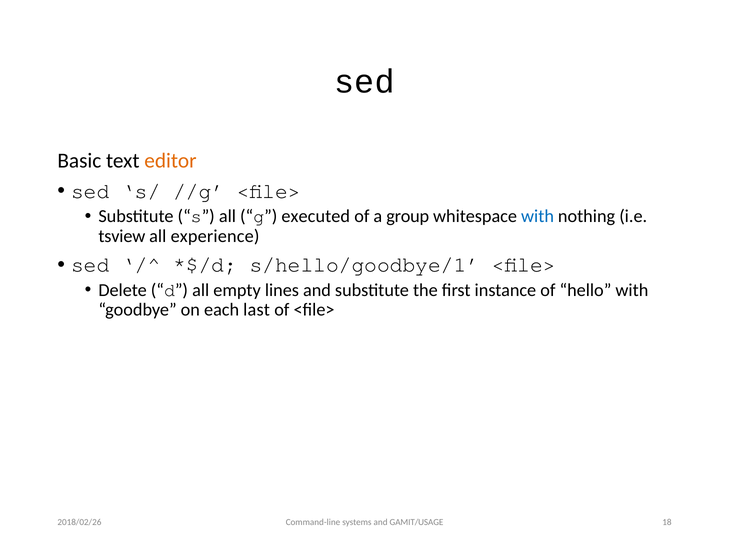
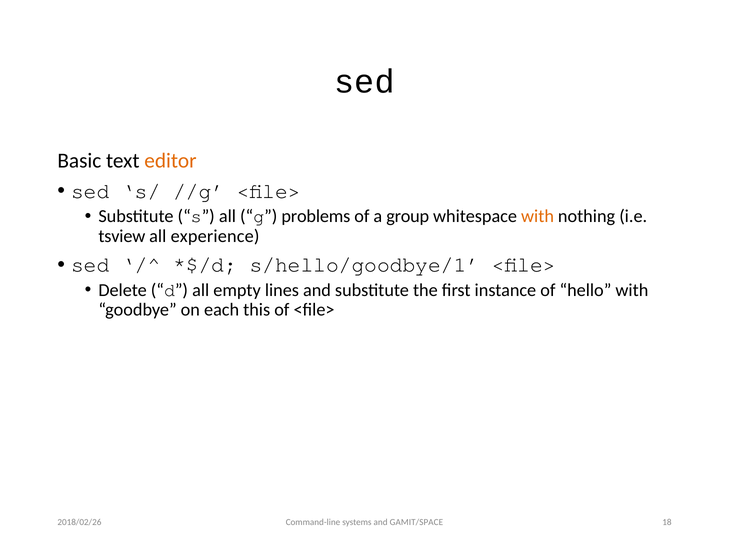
executed: executed -> problems
with at (538, 216) colour: blue -> orange
last: last -> this
GAMIT/USAGE: GAMIT/USAGE -> GAMIT/SPACE
